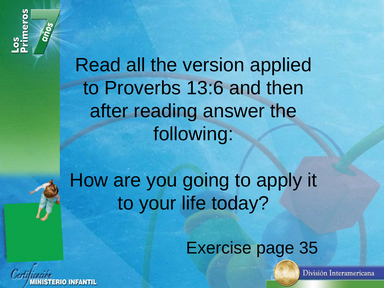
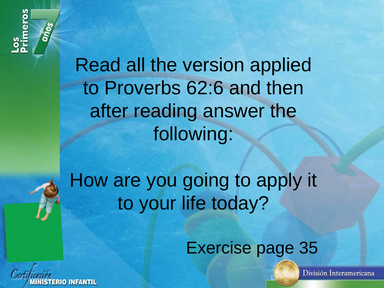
13:6: 13:6 -> 62:6
